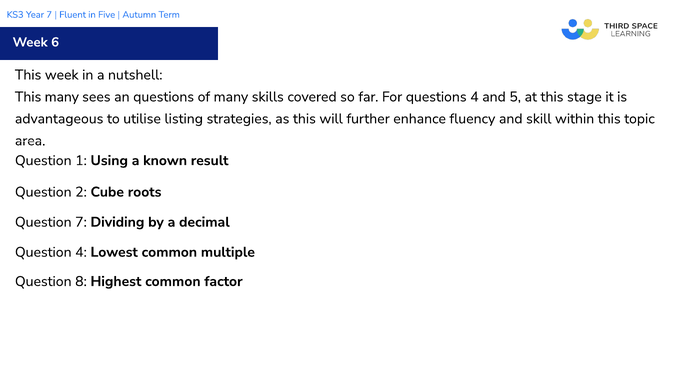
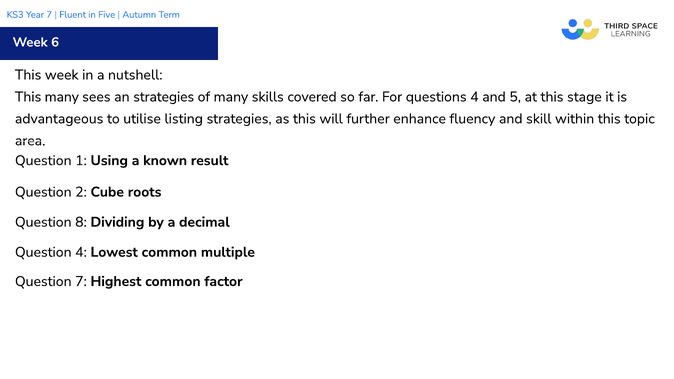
an questions: questions -> strategies
Question 7: 7 -> 8
Question 8: 8 -> 7
